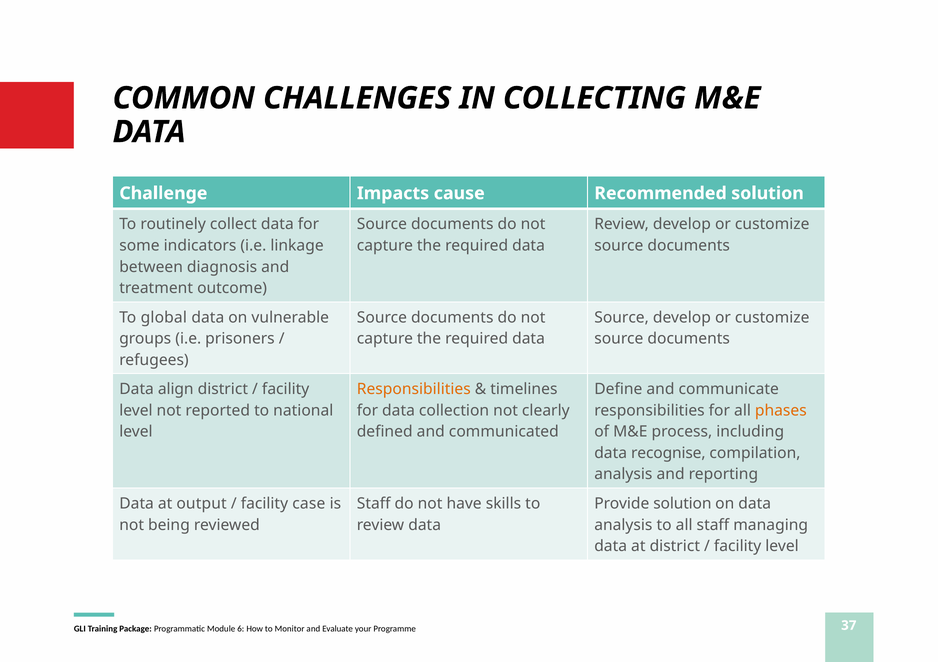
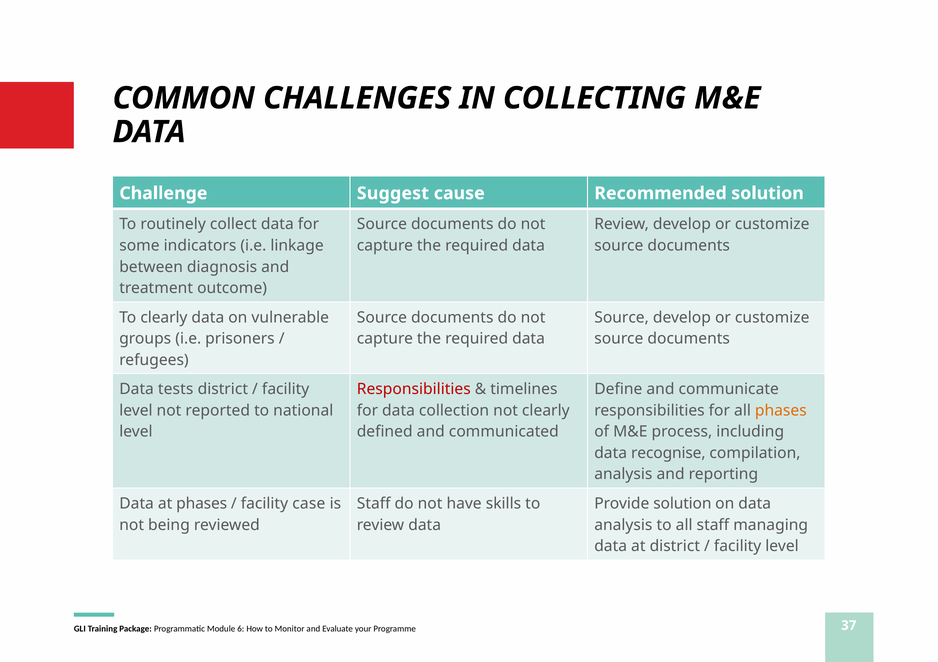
Impacts: Impacts -> Suggest
To global: global -> clearly
align: align -> tests
Responsibilities at (414, 389) colour: orange -> red
at output: output -> phases
